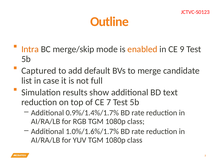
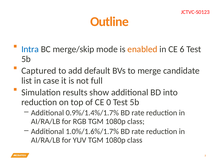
Intra colour: orange -> blue
9: 9 -> 6
text: text -> into
7: 7 -> 0
